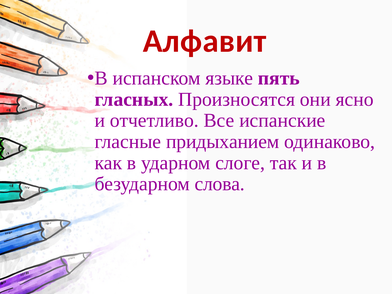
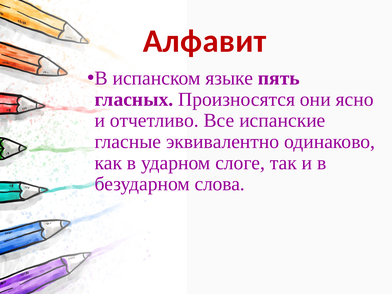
придыханием: придыханием -> эквивалентно
